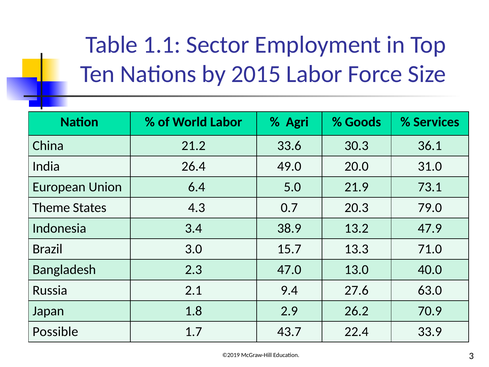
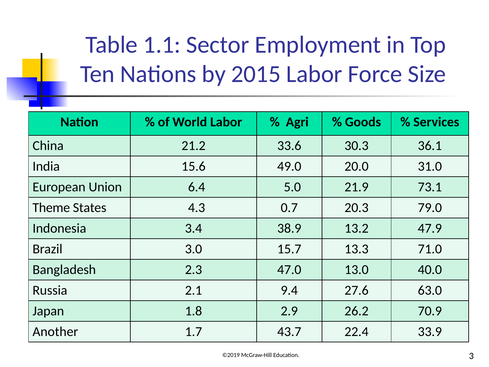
26.4: 26.4 -> 15.6
Possible: Possible -> Another
